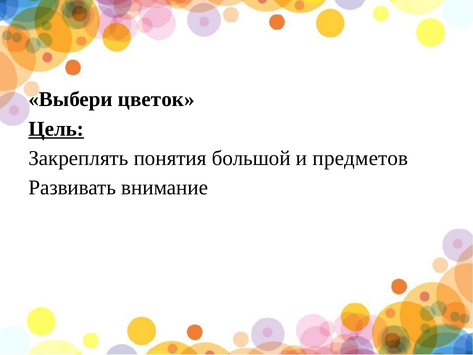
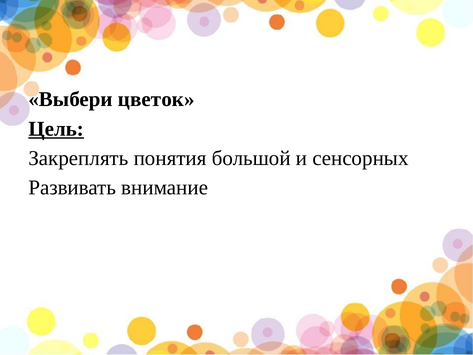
предметов: предметов -> сенсорных
